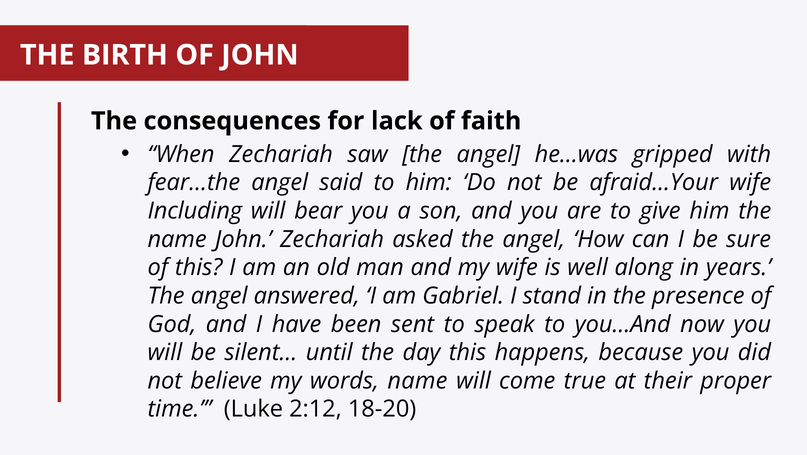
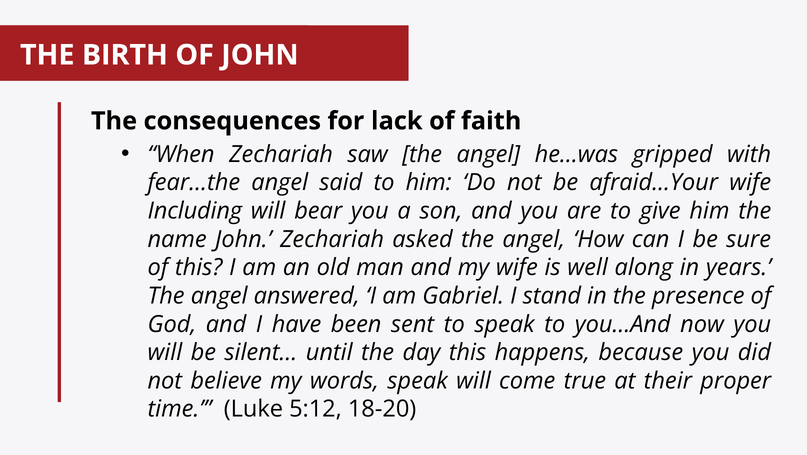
words name: name -> speak
2:12: 2:12 -> 5:12
